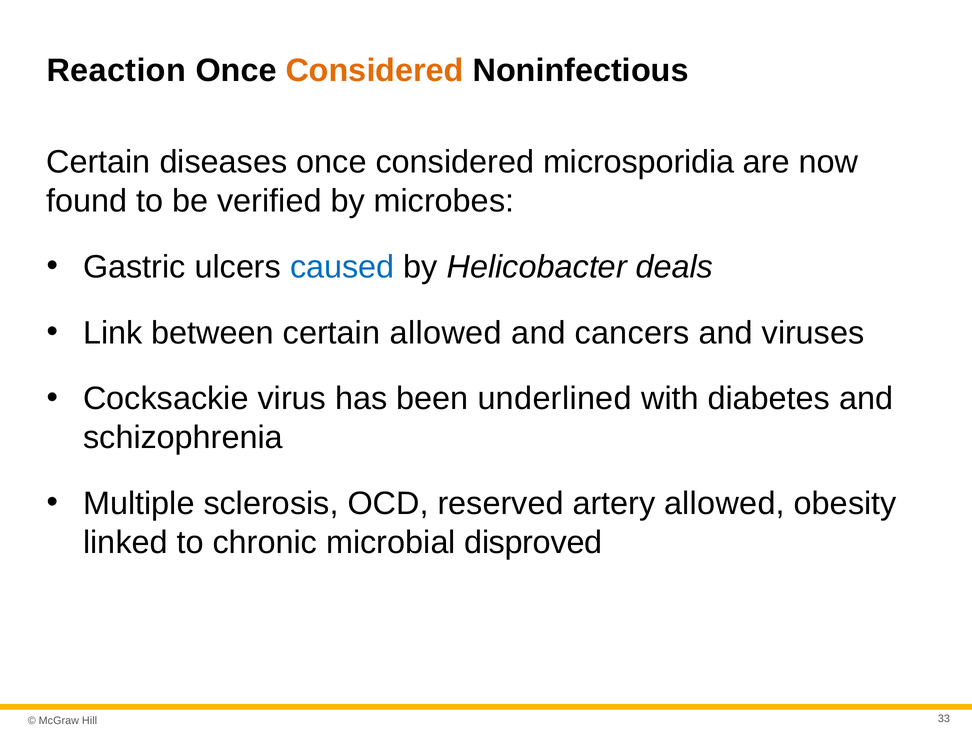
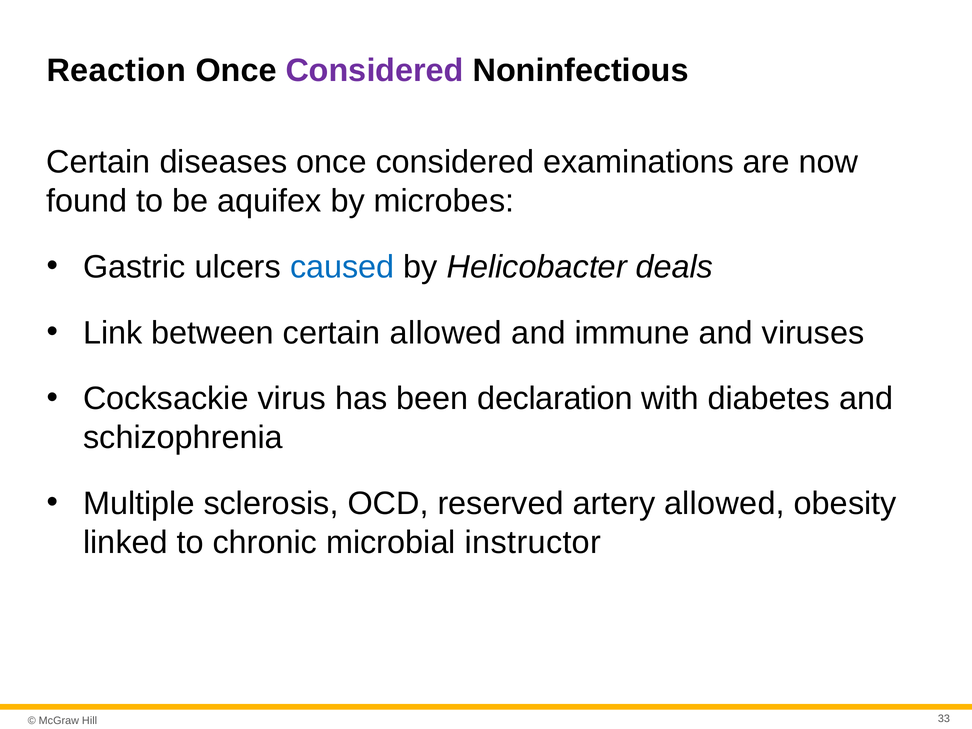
Considered at (375, 71) colour: orange -> purple
microsporidia: microsporidia -> examinations
verified: verified -> aquifex
cancers: cancers -> immune
underlined: underlined -> declaration
disproved: disproved -> instructor
